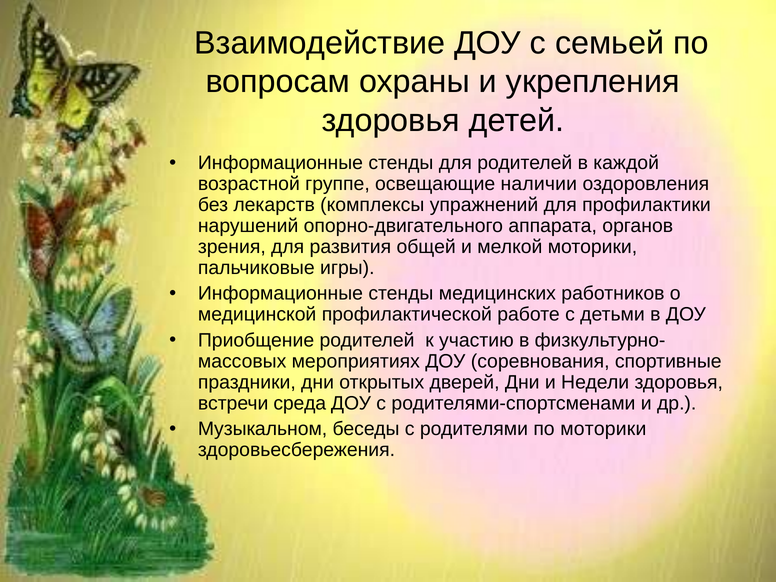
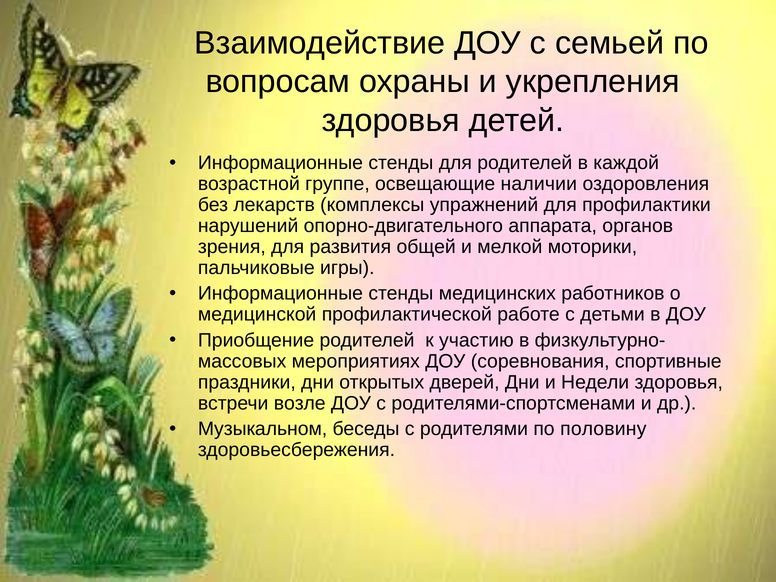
среда: среда -> возле
по моторики: моторики -> половину
